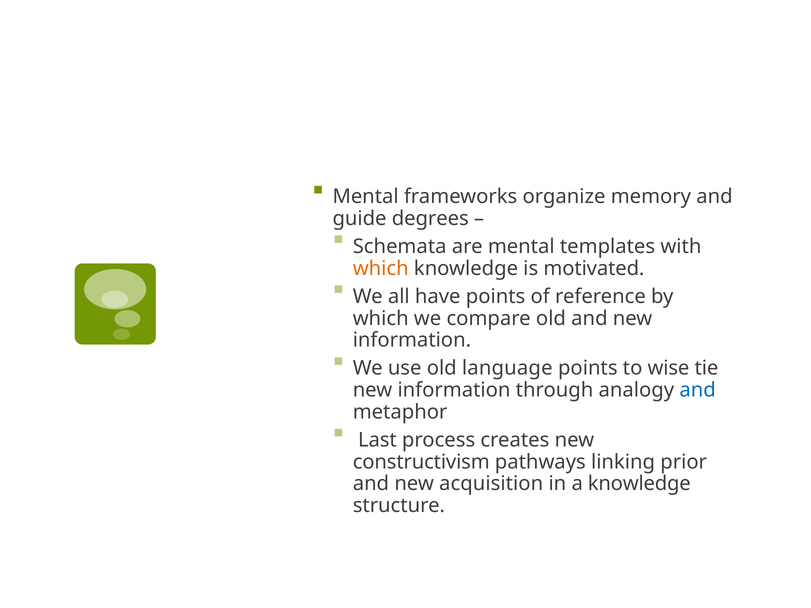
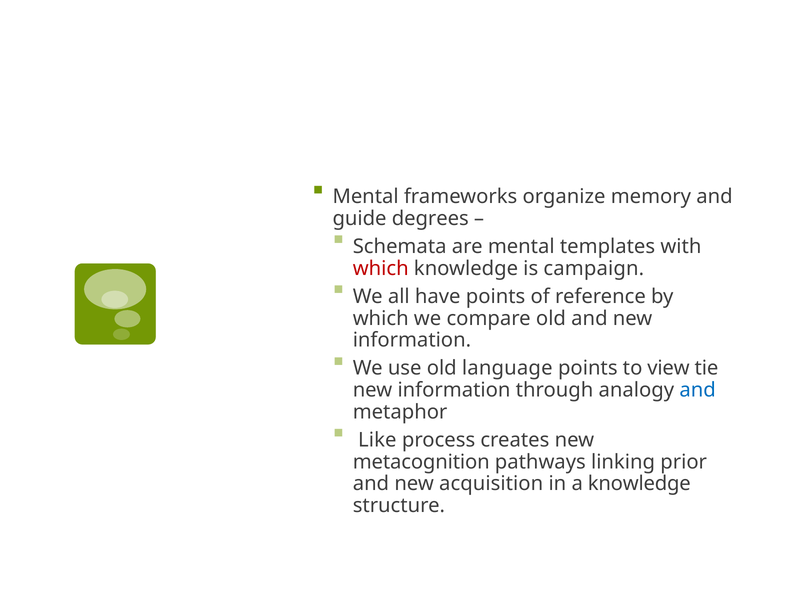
which at (381, 269) colour: orange -> red
motivated: motivated -> campaign
wise: wise -> view
Last: Last -> Like
constructivism: constructivism -> metacognition
